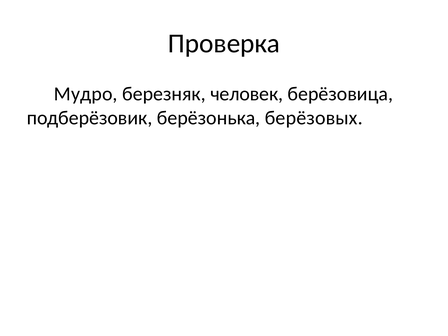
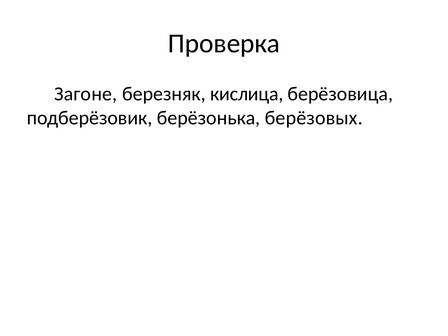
Мудро: Мудро -> Загоне
человек: человек -> кислица
